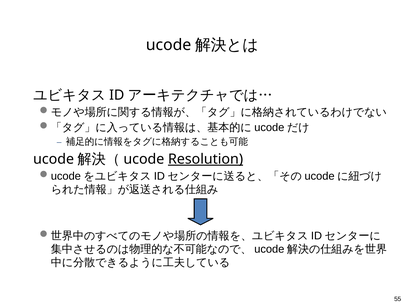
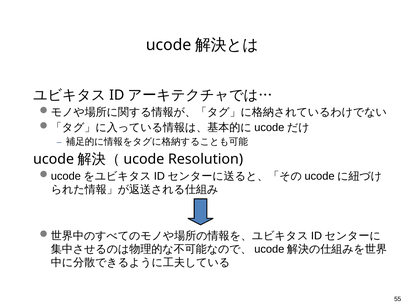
Resolution underline: present -> none
